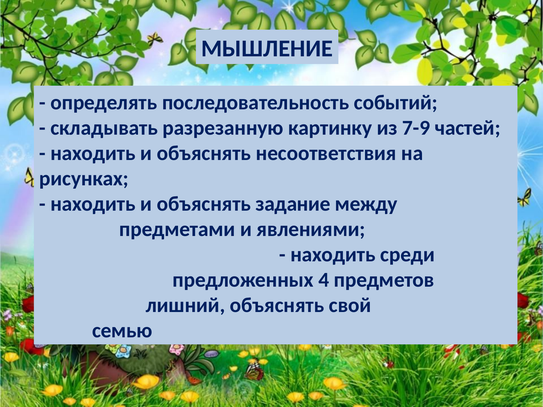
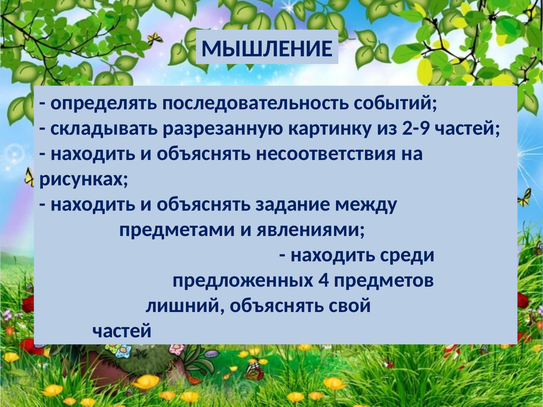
7-9: 7-9 -> 2-9
семью at (122, 331): семью -> частей
